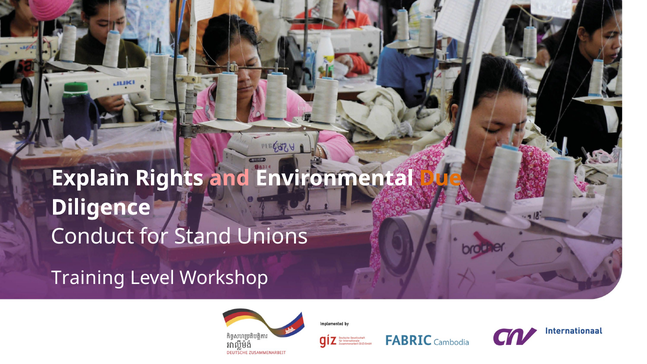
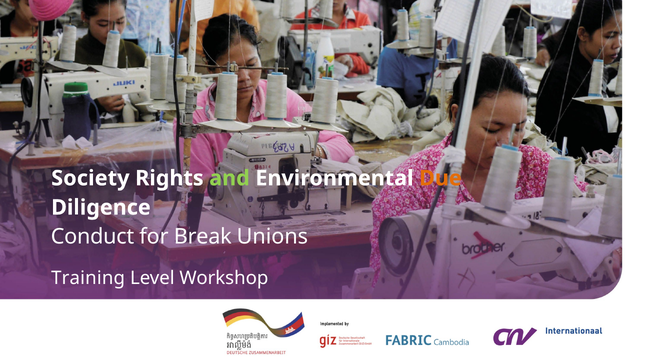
Explain: Explain -> Society
and colour: pink -> light green
Stand: Stand -> Break
